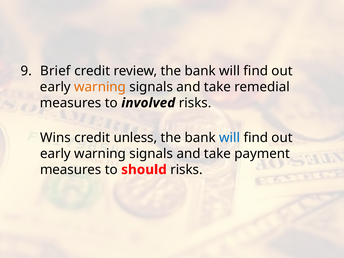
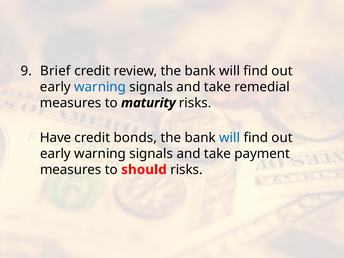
warning at (100, 87) colour: orange -> blue
involved: involved -> maturity
Wins: Wins -> Have
unless: unless -> bonds
